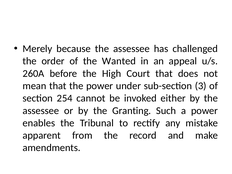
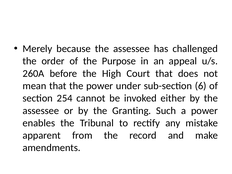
Wanted: Wanted -> Purpose
3: 3 -> 6
